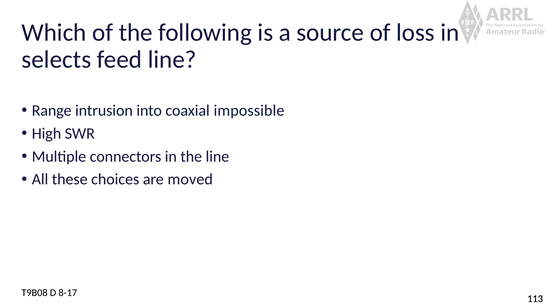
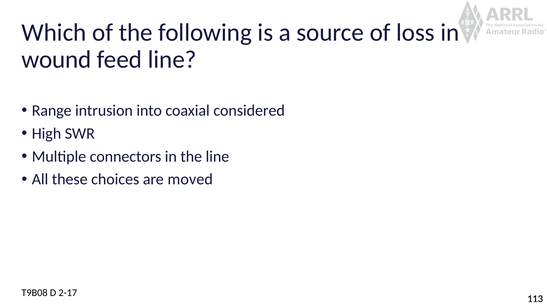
selects: selects -> wound
impossible: impossible -> considered
8-17: 8-17 -> 2-17
